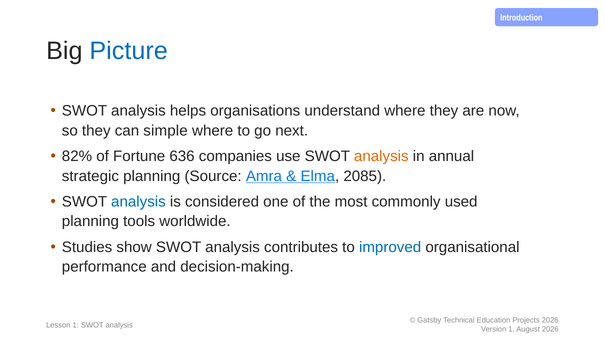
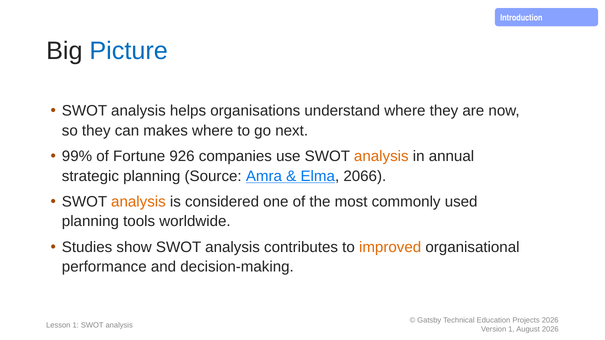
simple: simple -> makes
82%: 82% -> 99%
636: 636 -> 926
2085: 2085 -> 2066
analysis at (138, 202) colour: blue -> orange
improved colour: blue -> orange
